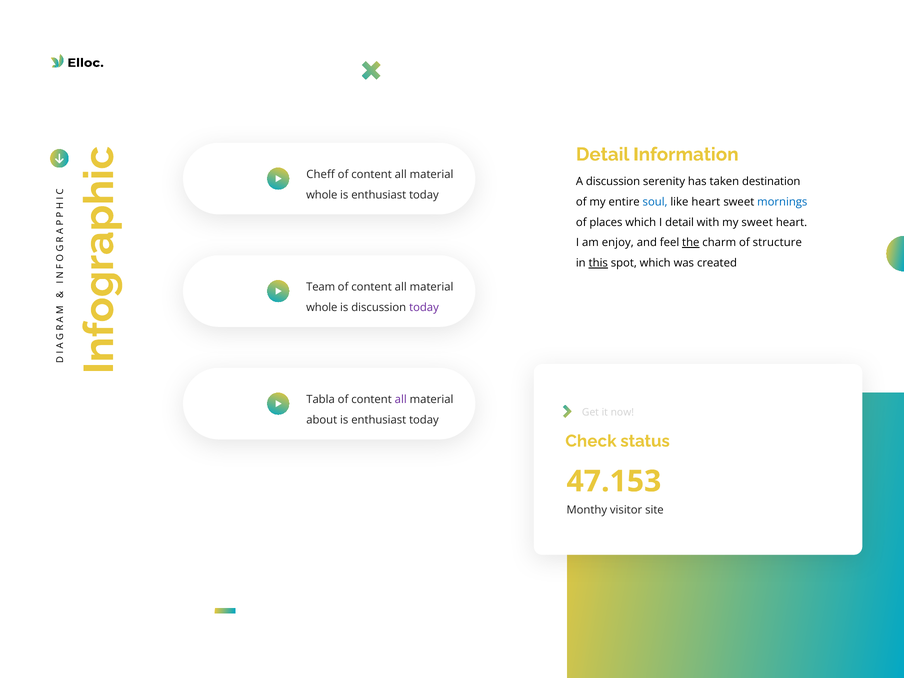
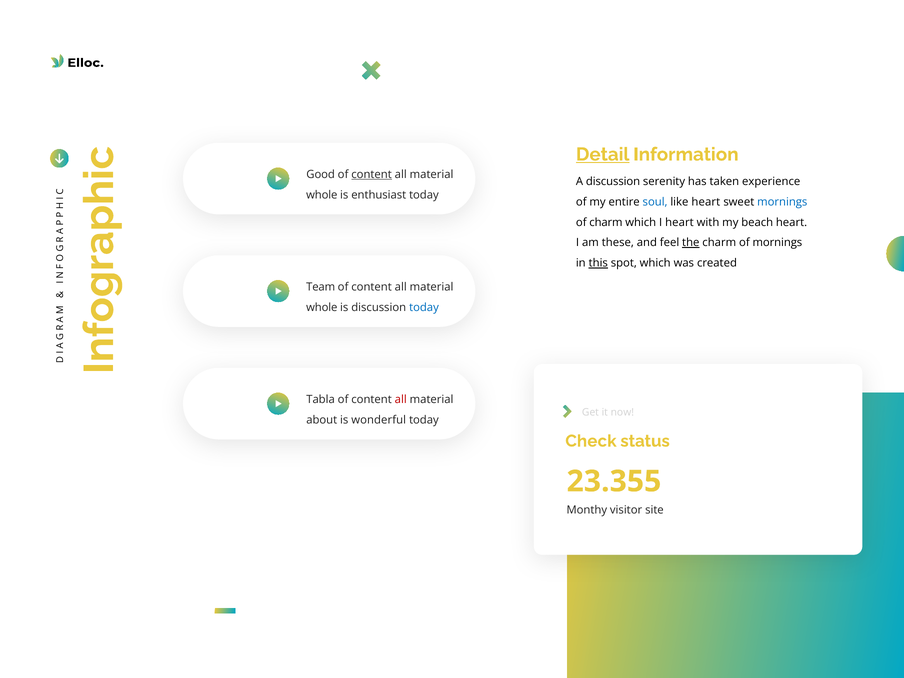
Detail at (603, 154) underline: none -> present
Cheff: Cheff -> Good
content at (372, 175) underline: none -> present
destination: destination -> experience
of places: places -> charm
I detail: detail -> heart
my sweet: sweet -> beach
enjoy: enjoy -> these
of structure: structure -> mornings
today at (424, 307) colour: purple -> blue
all at (401, 400) colour: purple -> red
enthusiast at (379, 420): enthusiast -> wonderful
47.153: 47.153 -> 23.355
